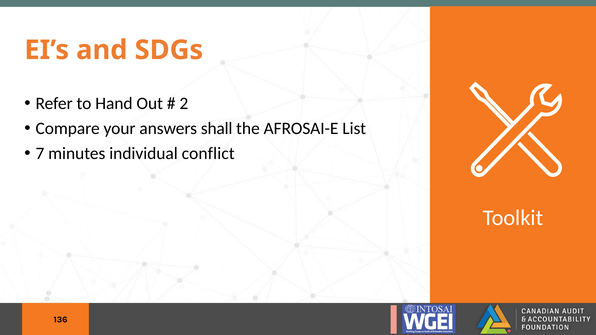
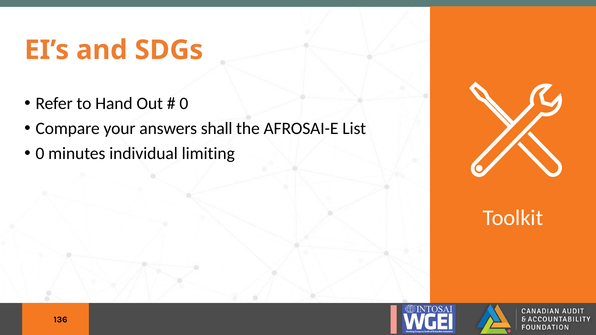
2 at (184, 104): 2 -> 0
7 at (40, 154): 7 -> 0
conflict: conflict -> limiting
